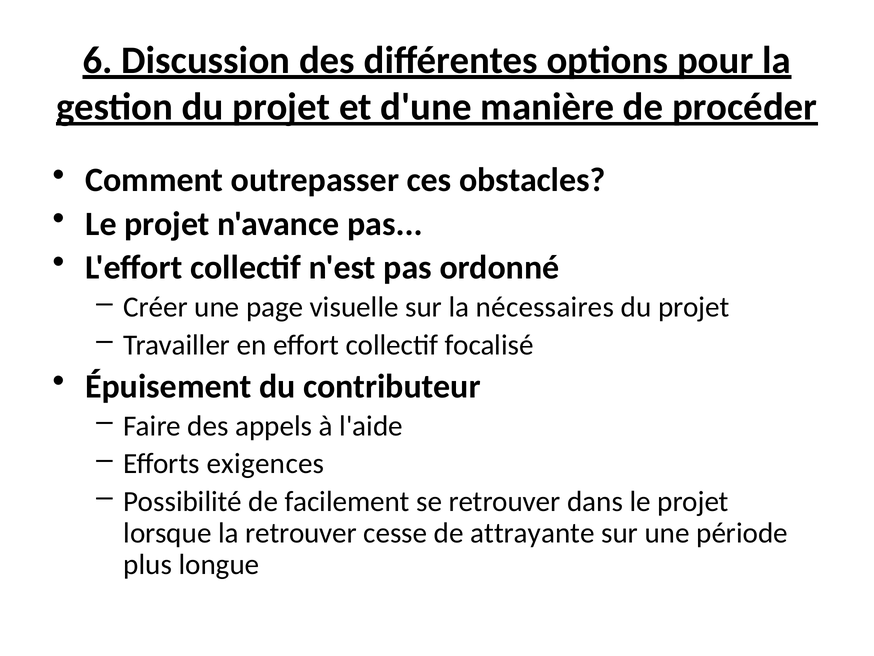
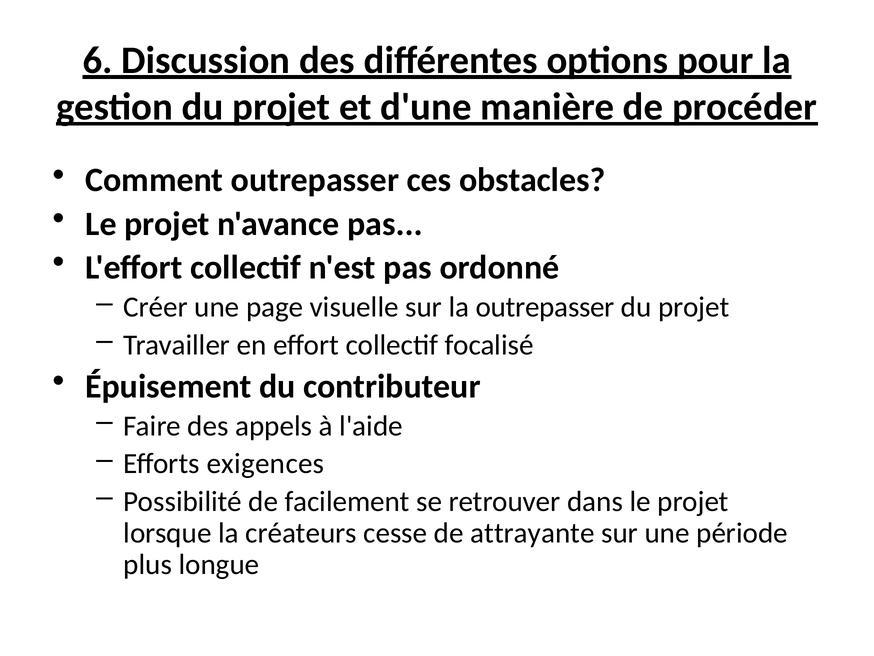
la nécessaires: nécessaires -> outrepasser
la retrouver: retrouver -> créateurs
